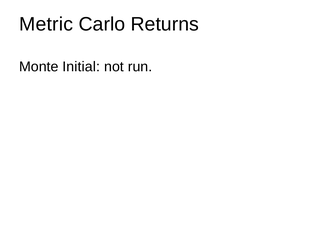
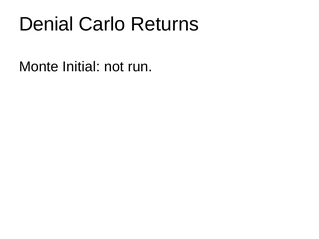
Metric: Metric -> Denial
